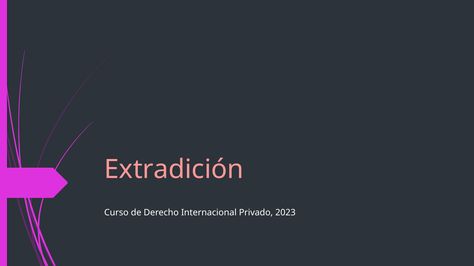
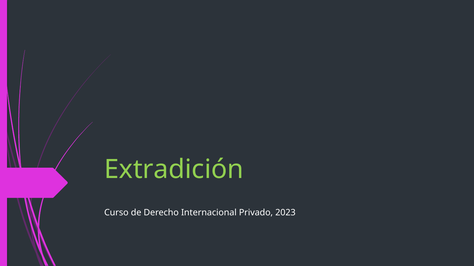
Extradición colour: pink -> light green
